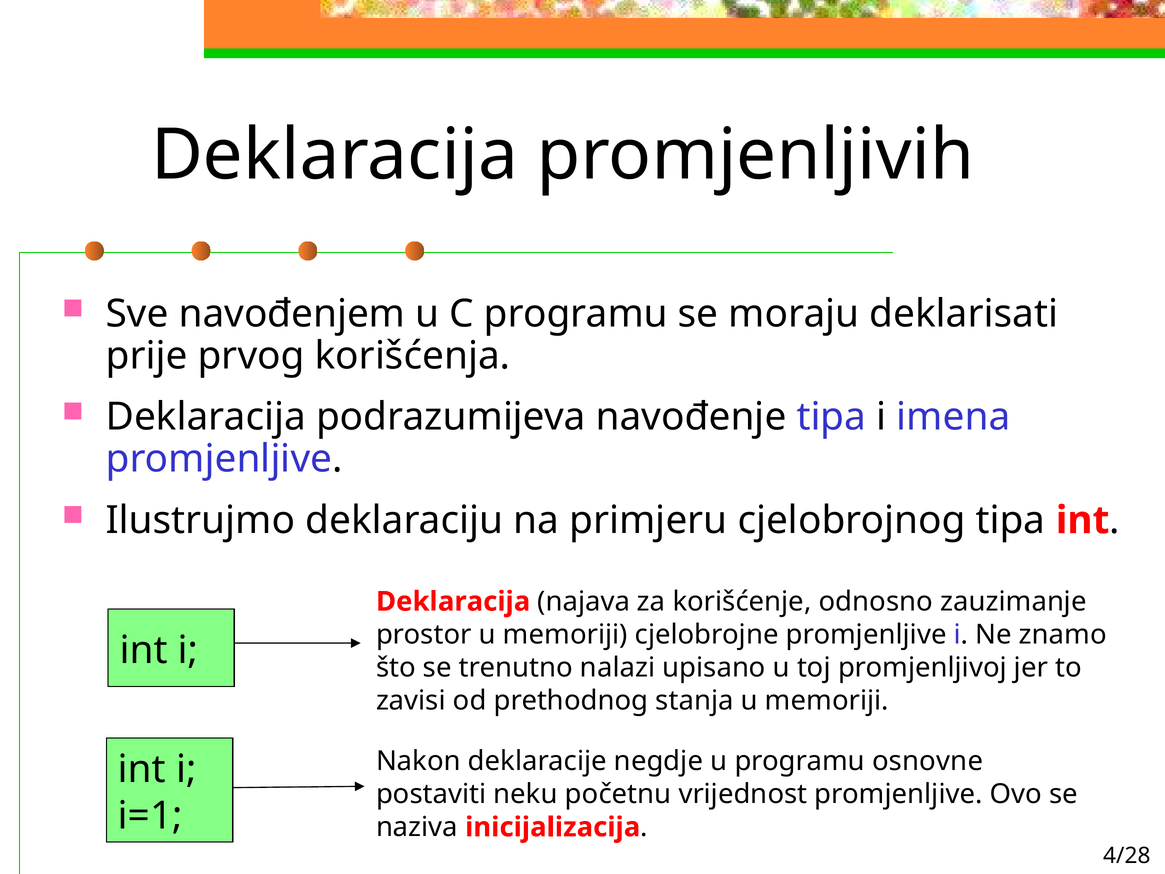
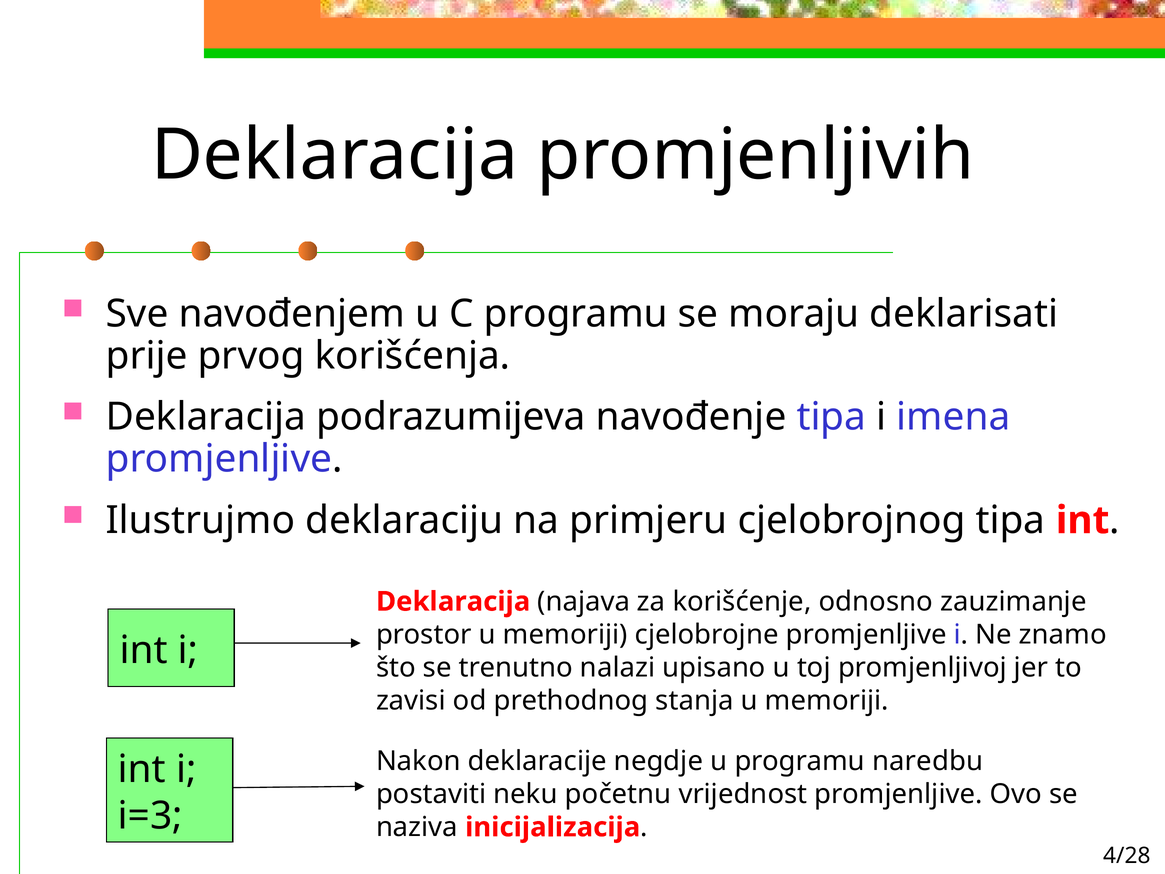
osnovne: osnovne -> naredbu
i=1: i=1 -> i=3
